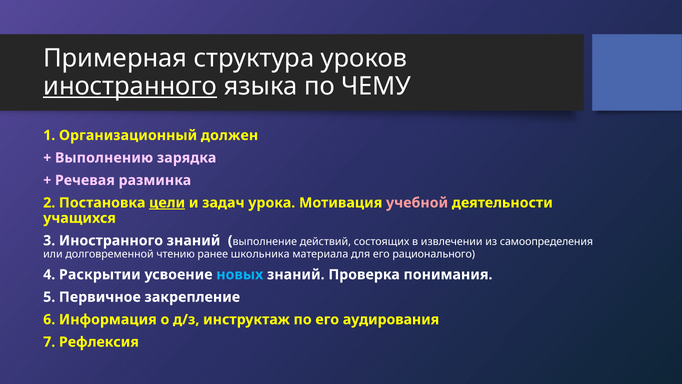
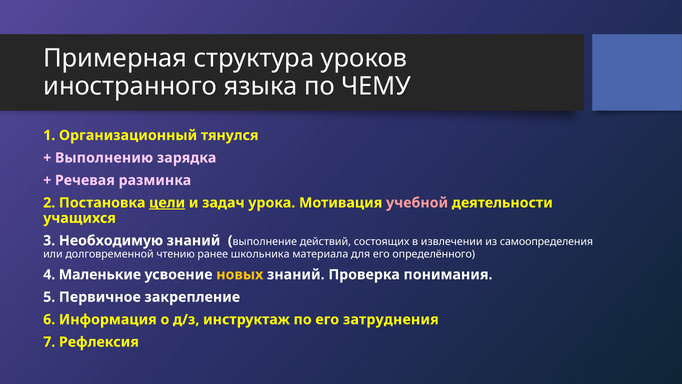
иностранного at (130, 86) underline: present -> none
должен: должен -> тянулся
3 Иностранного: Иностранного -> Необходимую
рационального: рационального -> определённого
Раскрытии: Раскрытии -> Маленькие
новых colour: light blue -> yellow
аудирования: аудирования -> затруднения
